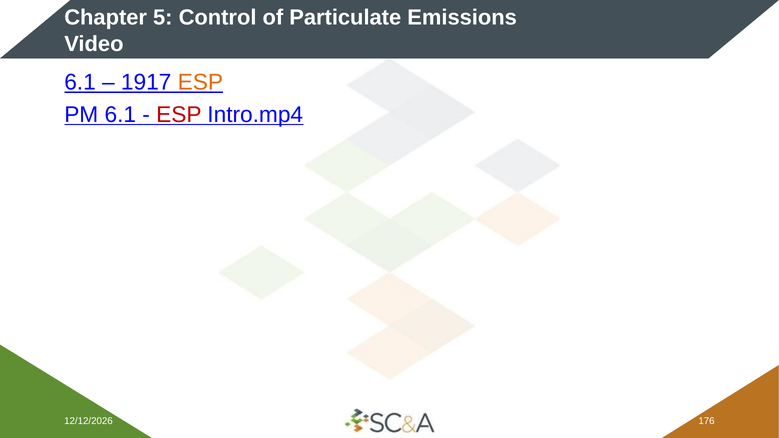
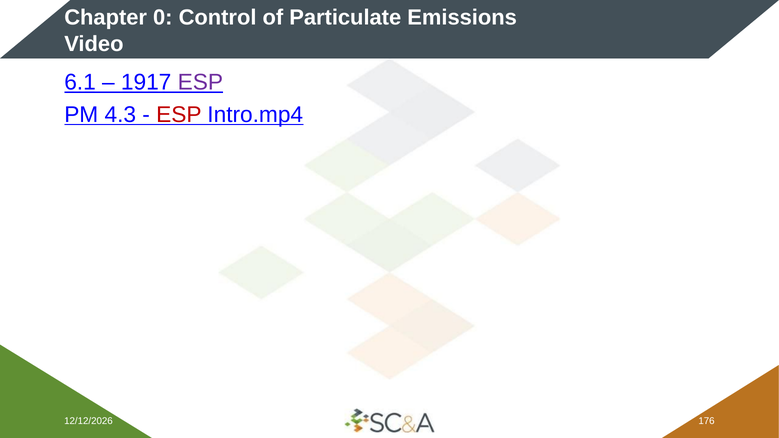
5: 5 -> 0
ESP at (200, 82) colour: orange -> purple
PM 6.1: 6.1 -> 4.3
